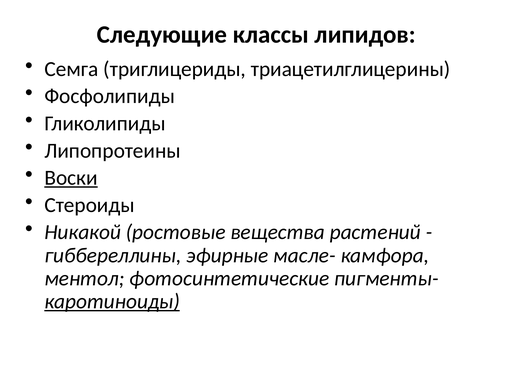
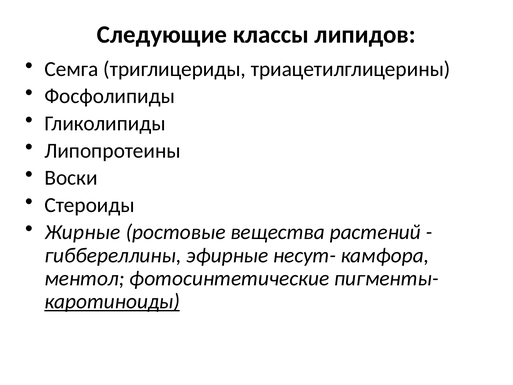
Воски underline: present -> none
Никакой: Никакой -> Жирные
масле-: масле- -> несут-
